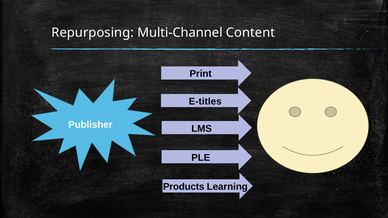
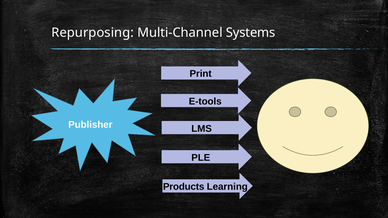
Content: Content -> Systems
E-titles: E-titles -> E-tools
